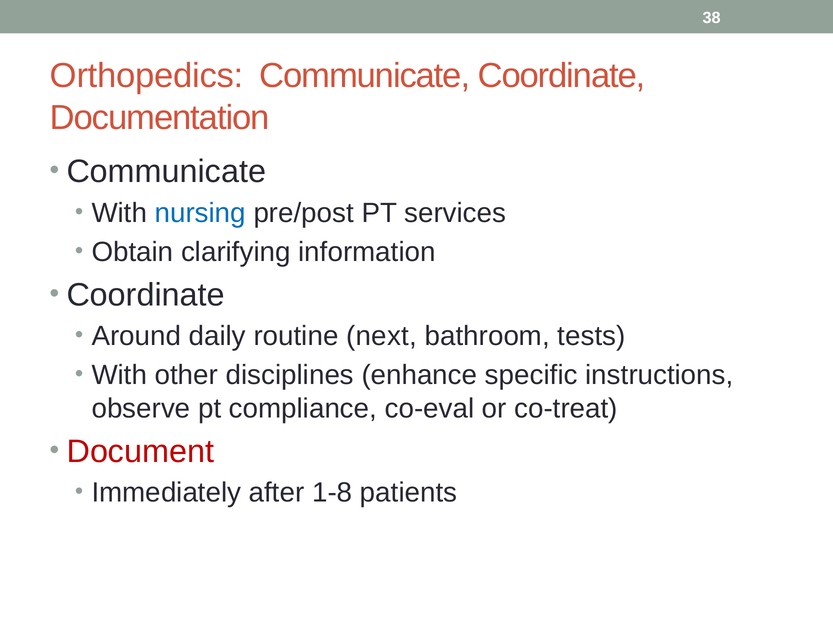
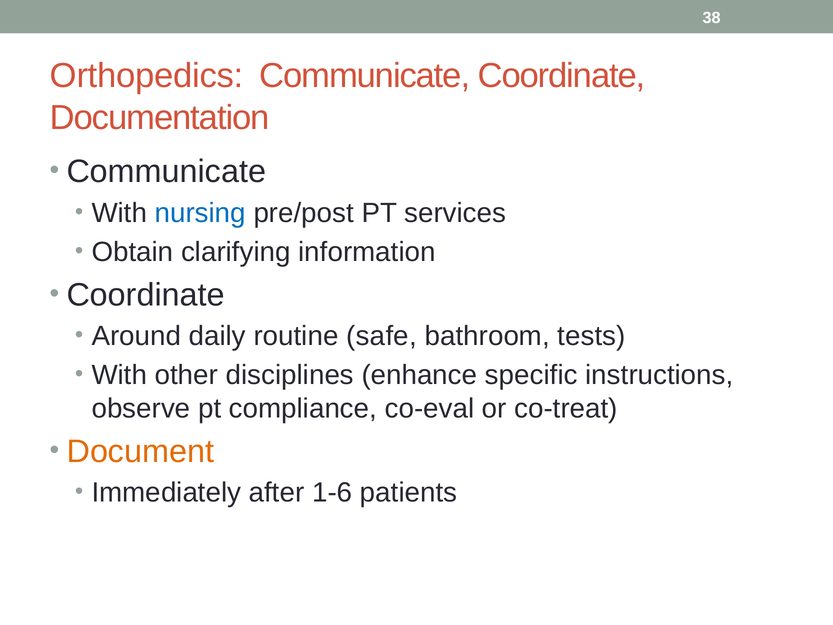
next: next -> safe
Document colour: red -> orange
1-8: 1-8 -> 1-6
